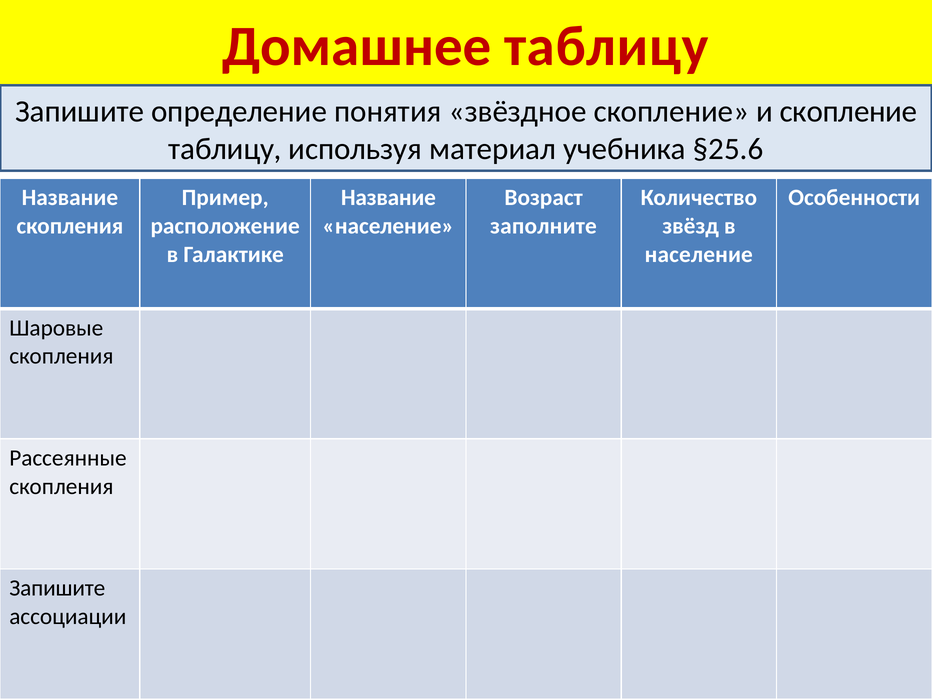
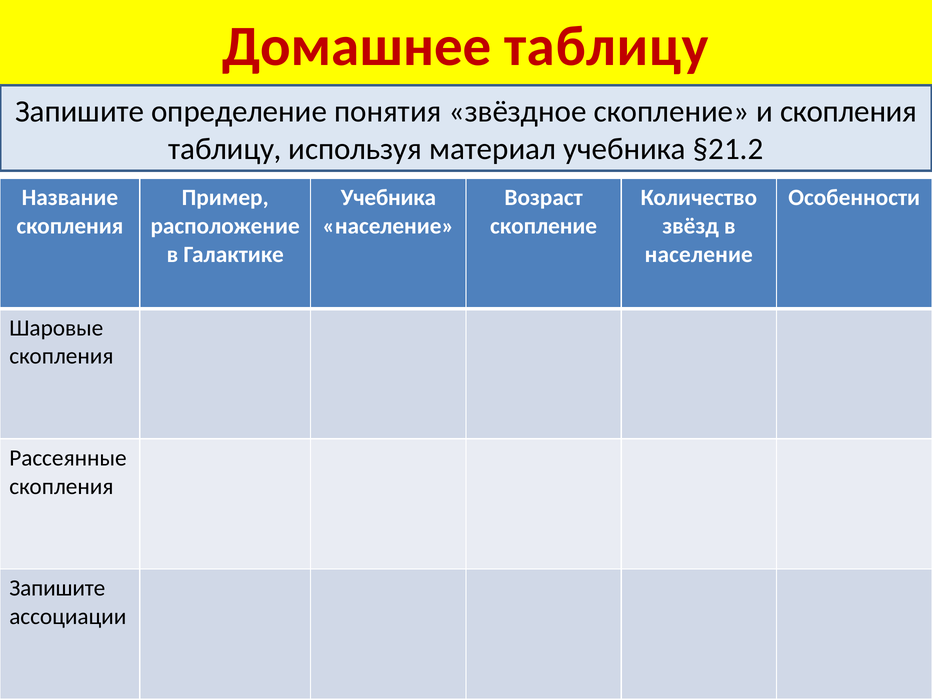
и скопление: скопление -> скопления
§25.6: §25.6 -> §21.2
Название at (388, 198): Название -> Учебника
заполните at (543, 226): заполните -> скопление
